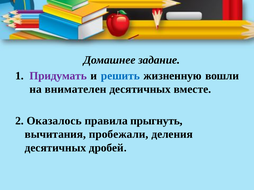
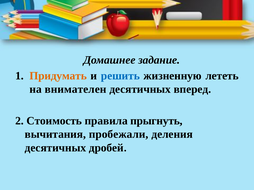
Придумать colour: purple -> orange
вошли: вошли -> лететь
вместе: вместе -> вперед
Оказалось: Оказалось -> Стоимость
